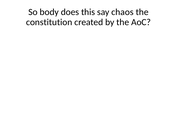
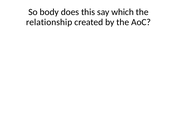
chaos: chaos -> which
constitution: constitution -> relationship
